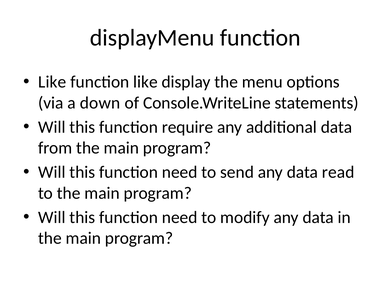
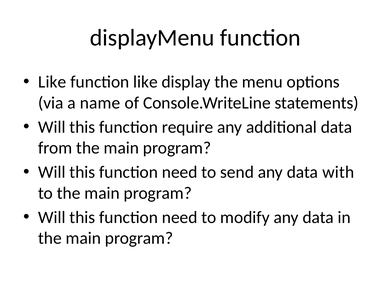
down: down -> name
read: read -> with
